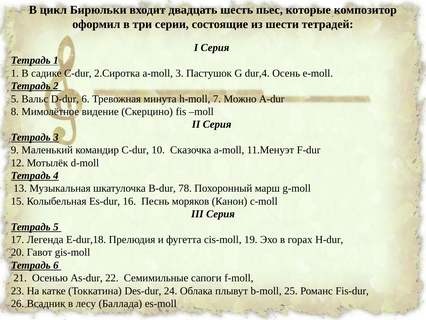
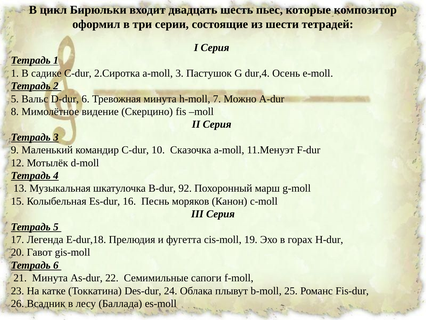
78: 78 -> 92
21 Осенью: Осенью -> Минута
